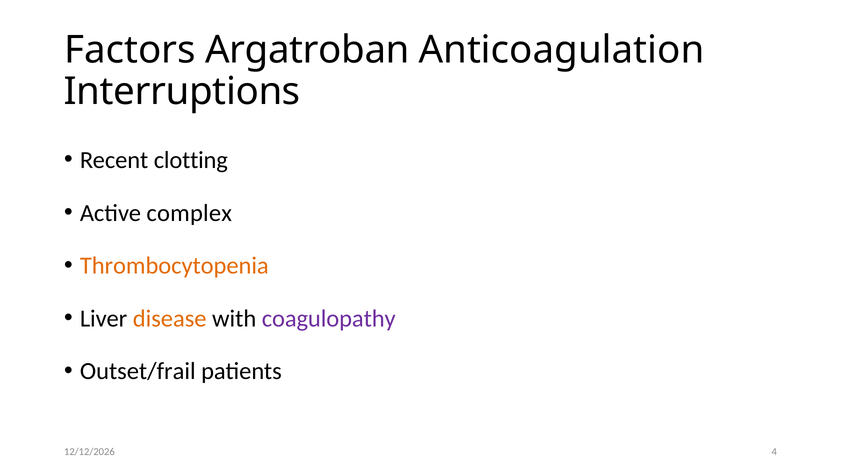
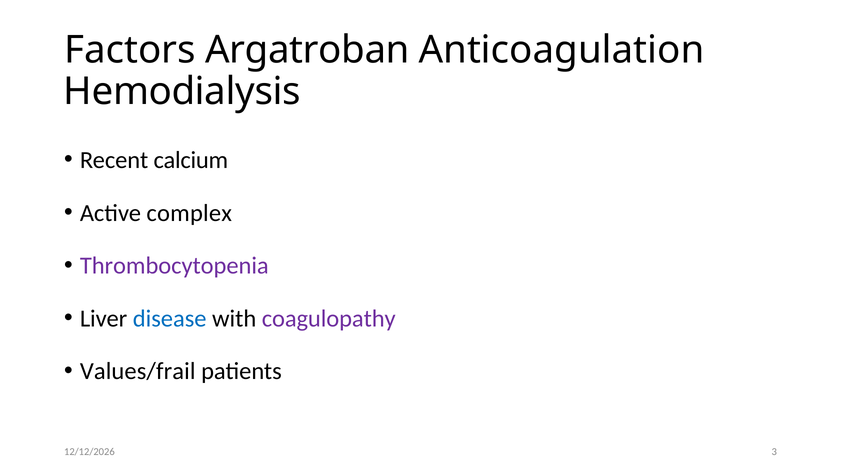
Interruptions: Interruptions -> Hemodialysis
clotting: clotting -> calcium
Thrombocytopenia colour: orange -> purple
disease colour: orange -> blue
Outset/frail: Outset/frail -> Values/frail
4: 4 -> 3
